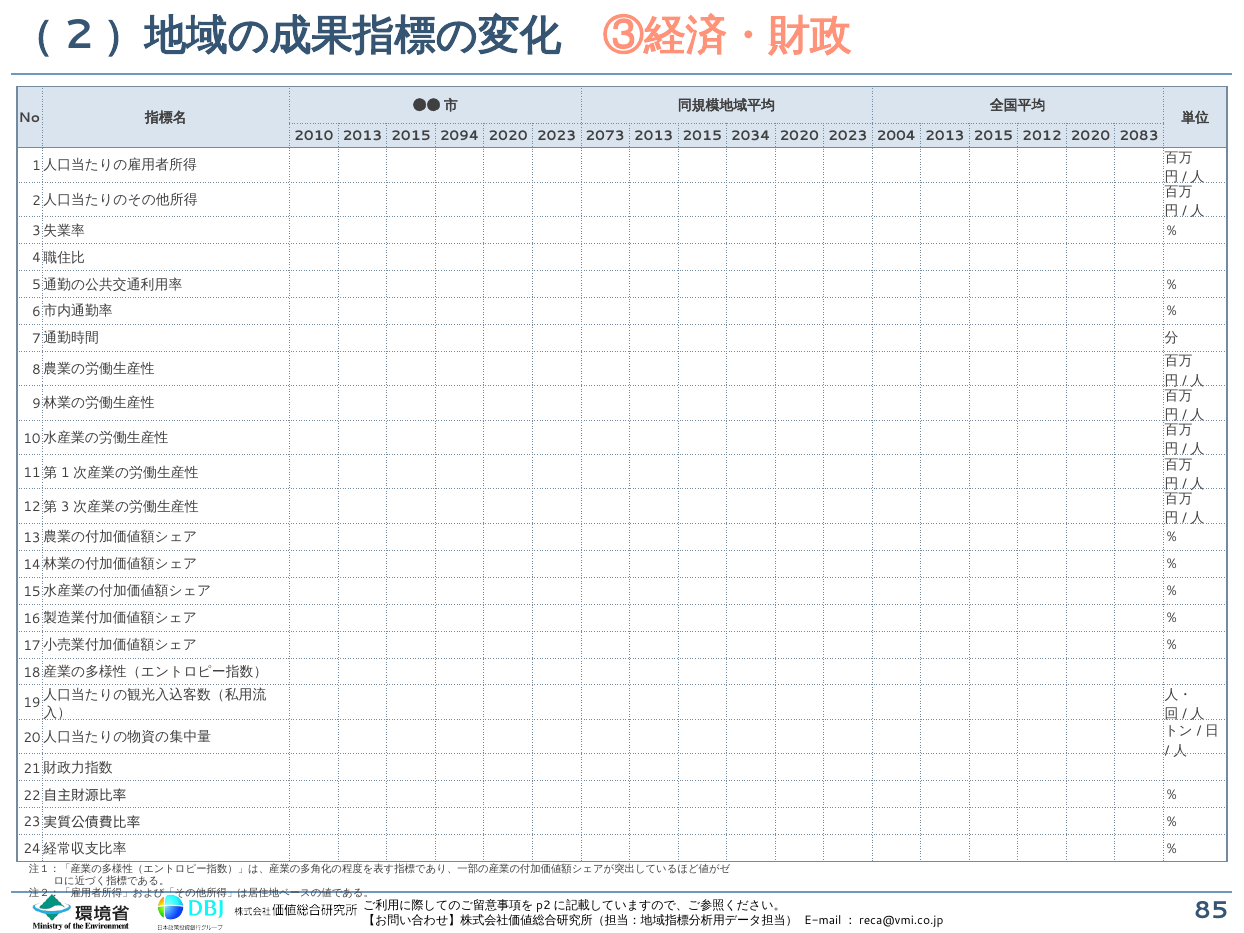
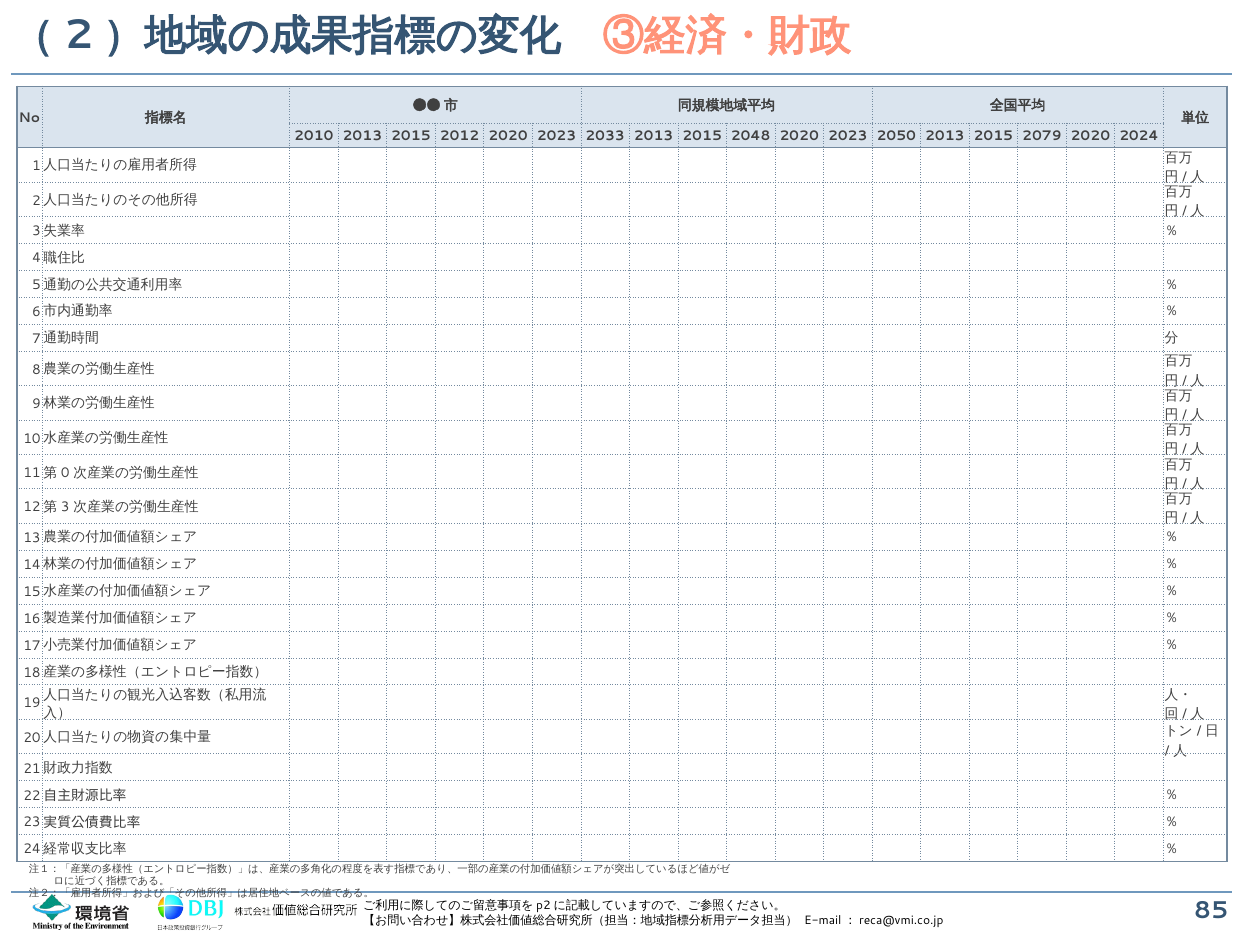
2094: 2094 -> 2012
2073: 2073 -> 2033
2034: 2034 -> 2048
2004: 2004 -> 2050
2012: 2012 -> 2079
2083: 2083 -> 2024
1: 1 -> 0
